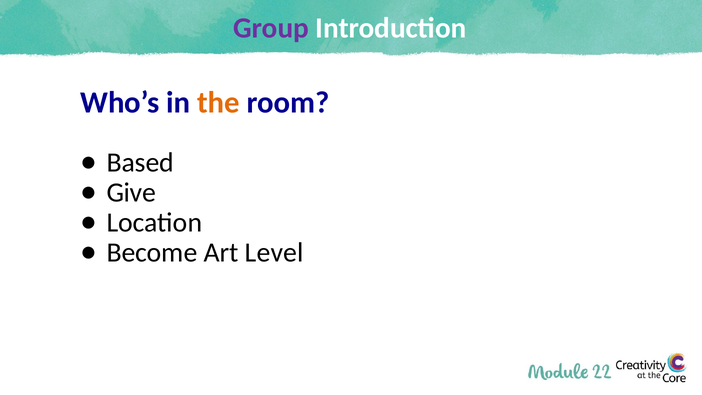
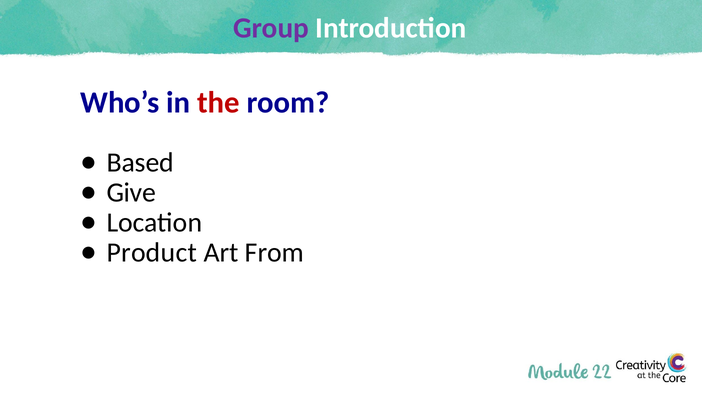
the colour: orange -> red
Become: Become -> Product
Level: Level -> From
